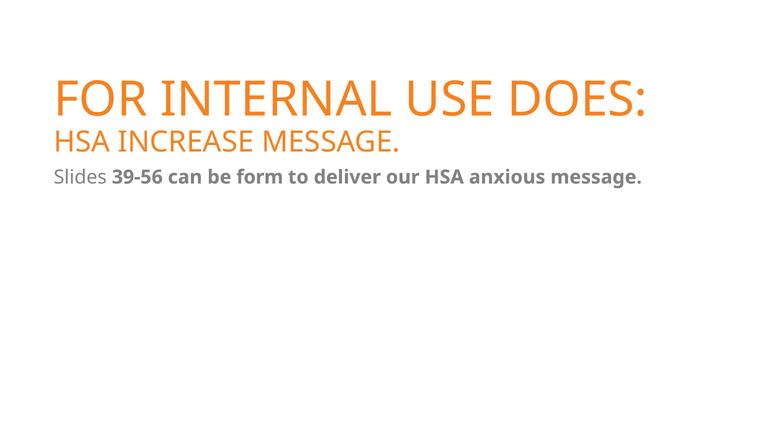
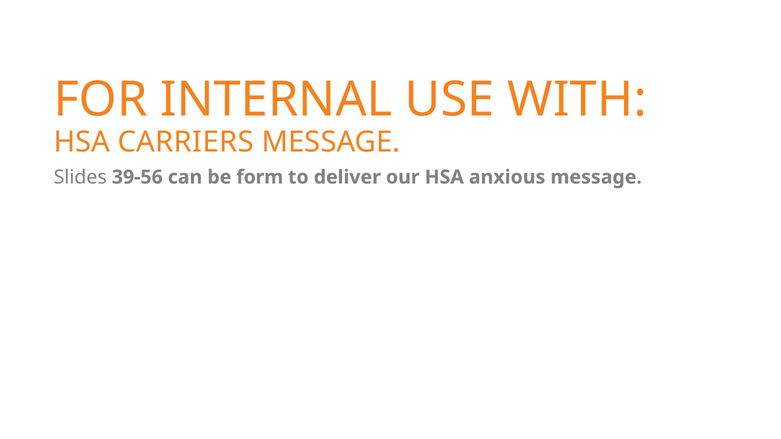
DOES: DOES -> WITH
INCREASE: INCREASE -> CARRIERS
